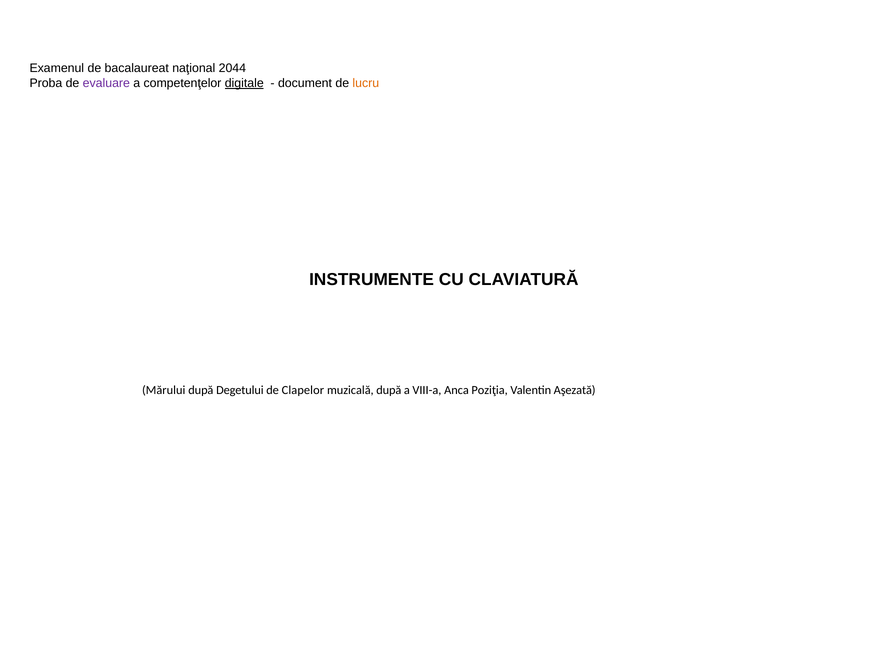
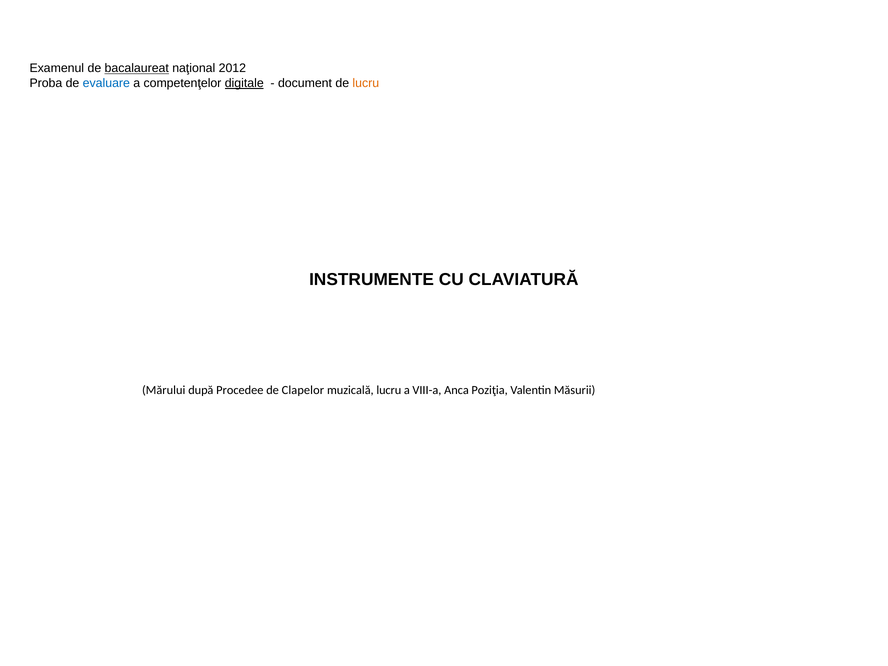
bacalaureat underline: none -> present
2044: 2044 -> 2012
evaluare colour: purple -> blue
Degetului: Degetului -> Procedee
muzicală după: după -> lucru
Aşezată: Aşezată -> Măsurii
